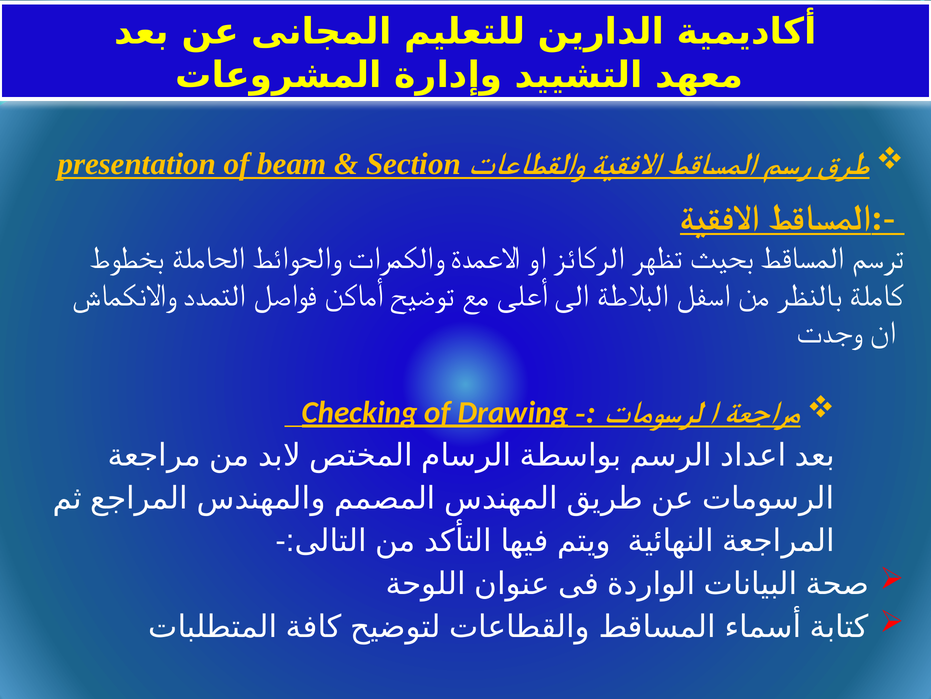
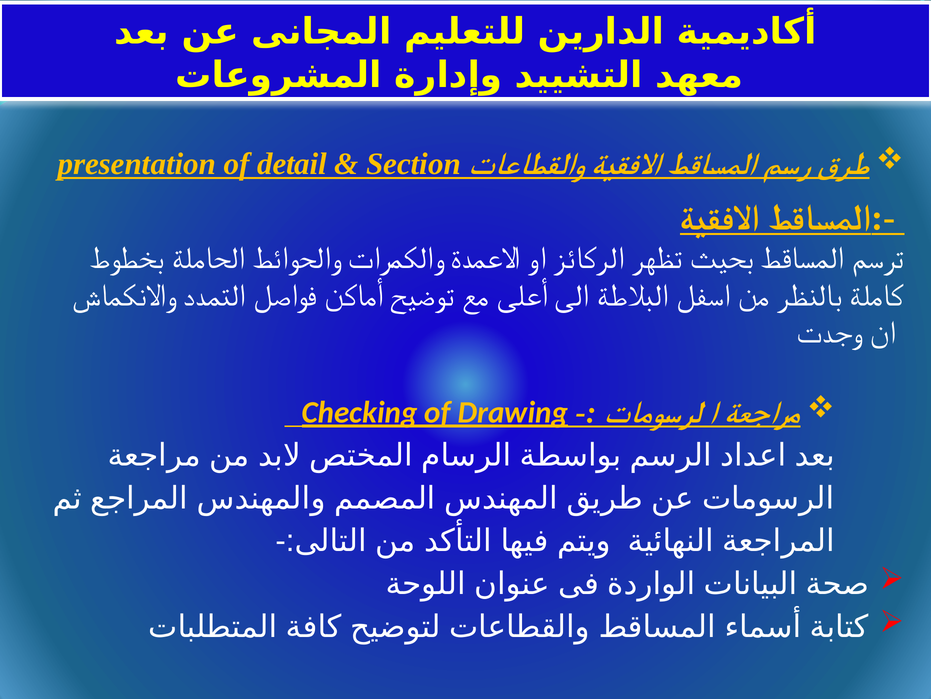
beam: beam -> detail
